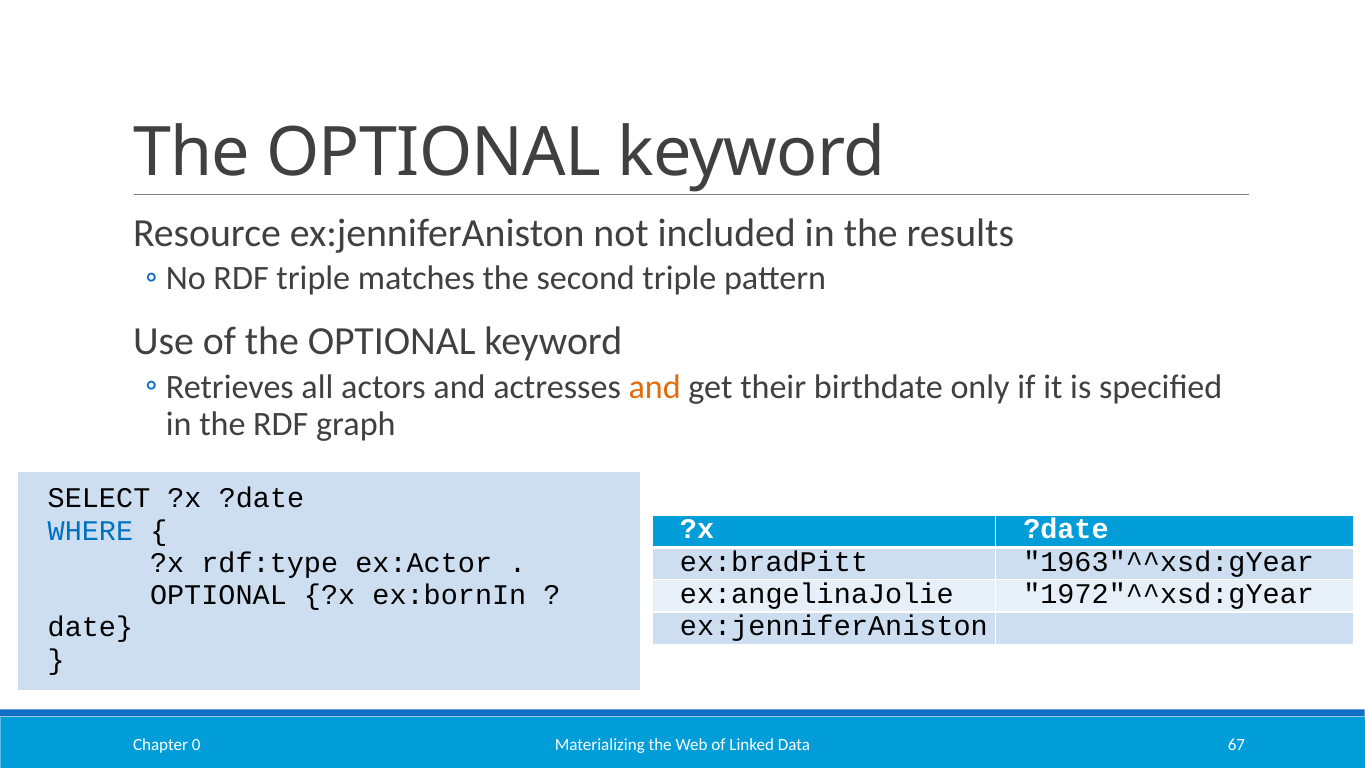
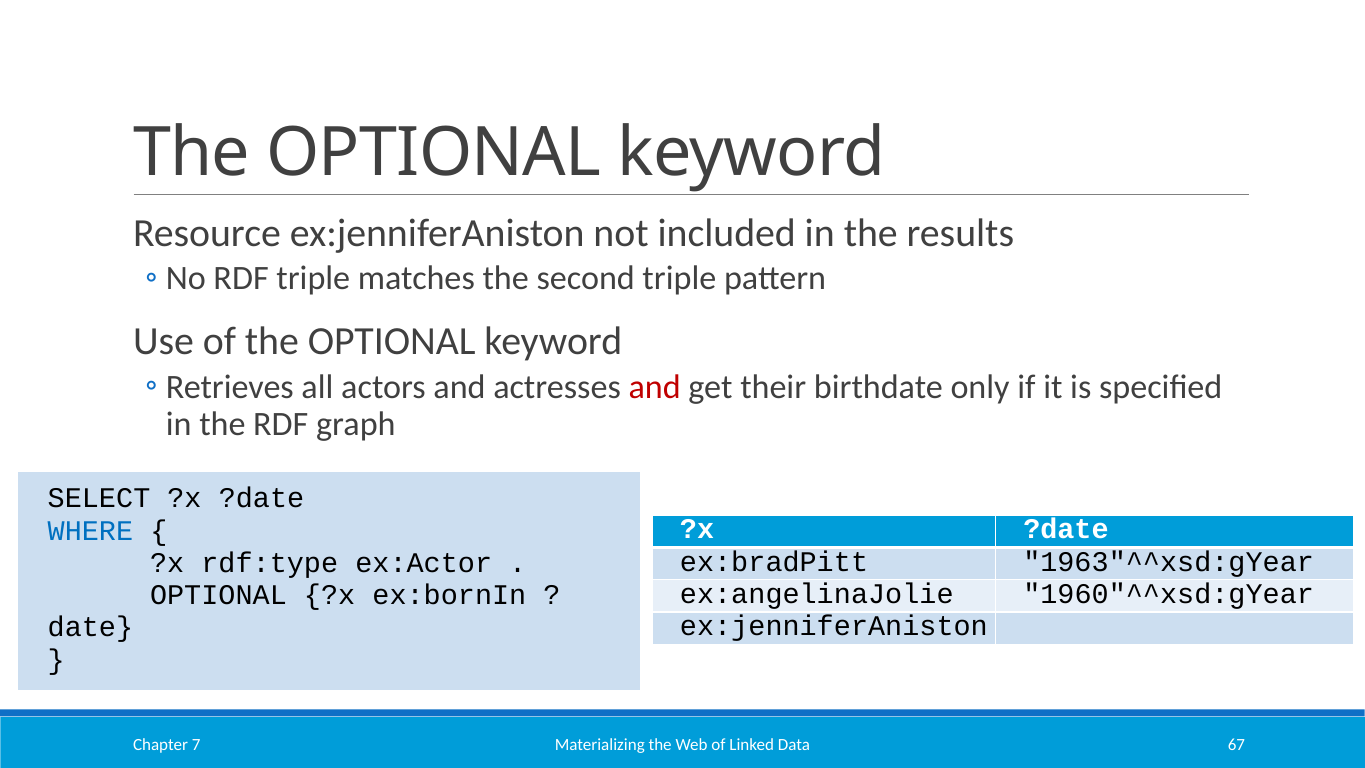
and at (655, 387) colour: orange -> red
1972"^^xsd:gYear: 1972"^^xsd:gYear -> 1960"^^xsd:gYear
0: 0 -> 7
